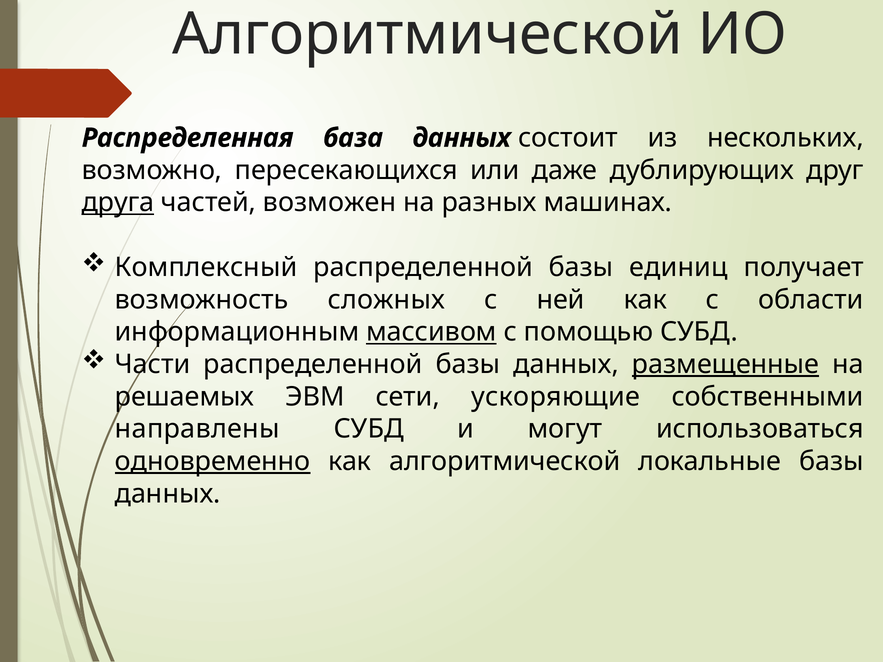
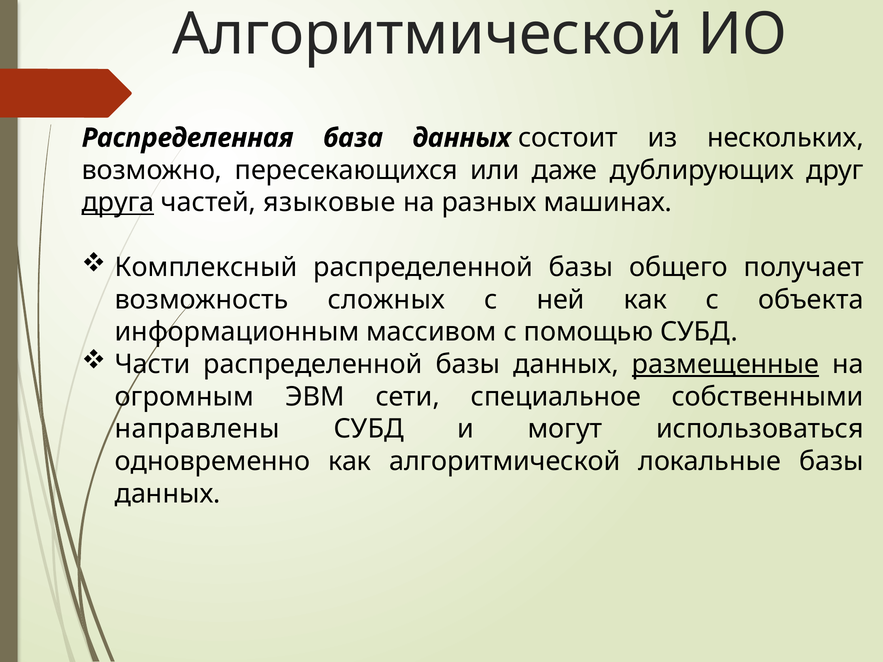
возможен: возможен -> языковые
единиц: единиц -> общего
области: области -> объекта
массивом underline: present -> none
решаемых: решаемых -> огромным
ускоряющие: ускоряющие -> специальное
одновременно underline: present -> none
